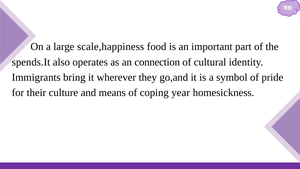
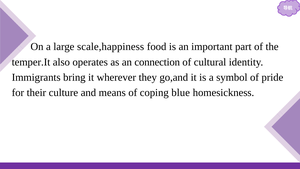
spends.It: spends.It -> temper.It
year: year -> blue
